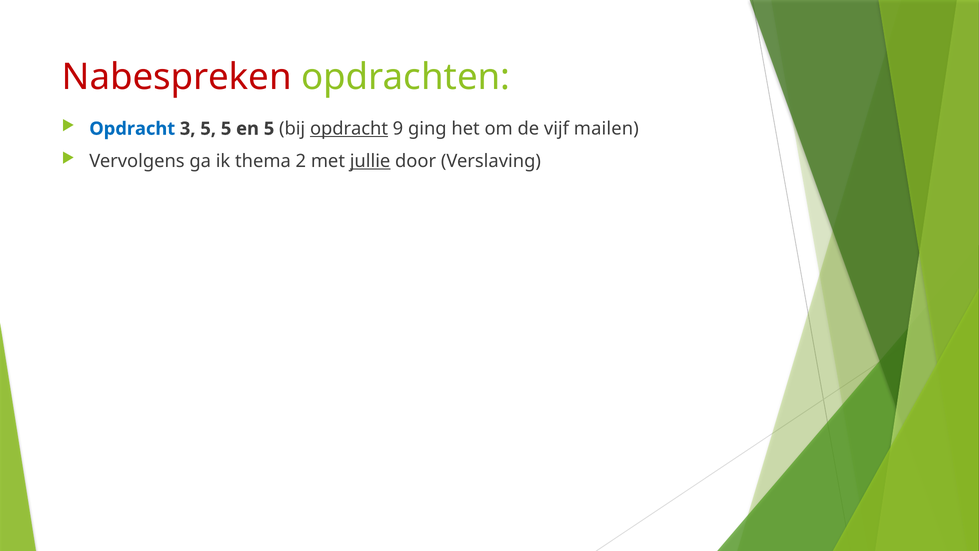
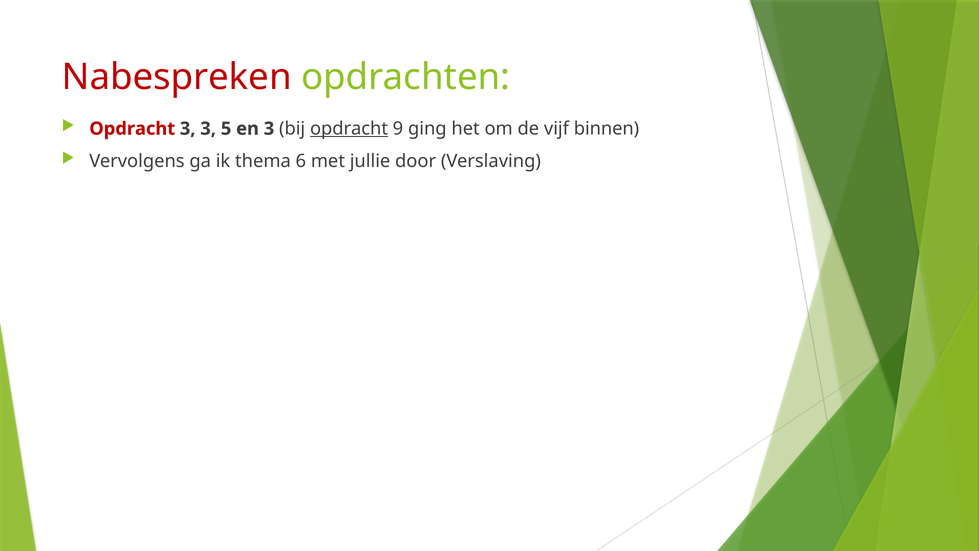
Opdracht at (132, 129) colour: blue -> red
3 5: 5 -> 3
en 5: 5 -> 3
mailen: mailen -> binnen
2: 2 -> 6
jullie underline: present -> none
